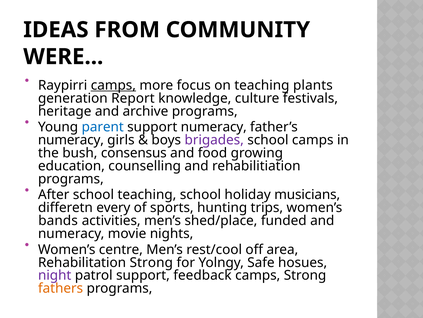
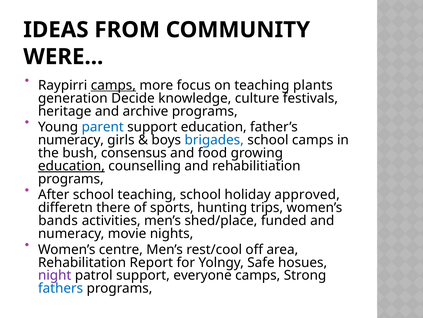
Report: Report -> Decide
support numeracy: numeracy -> education
brigades colour: purple -> blue
education at (71, 166) underline: none -> present
musicians: musicians -> approved
every: every -> there
Rehabilitation Strong: Strong -> Report
feedback: feedback -> everyone
fathers colour: orange -> blue
